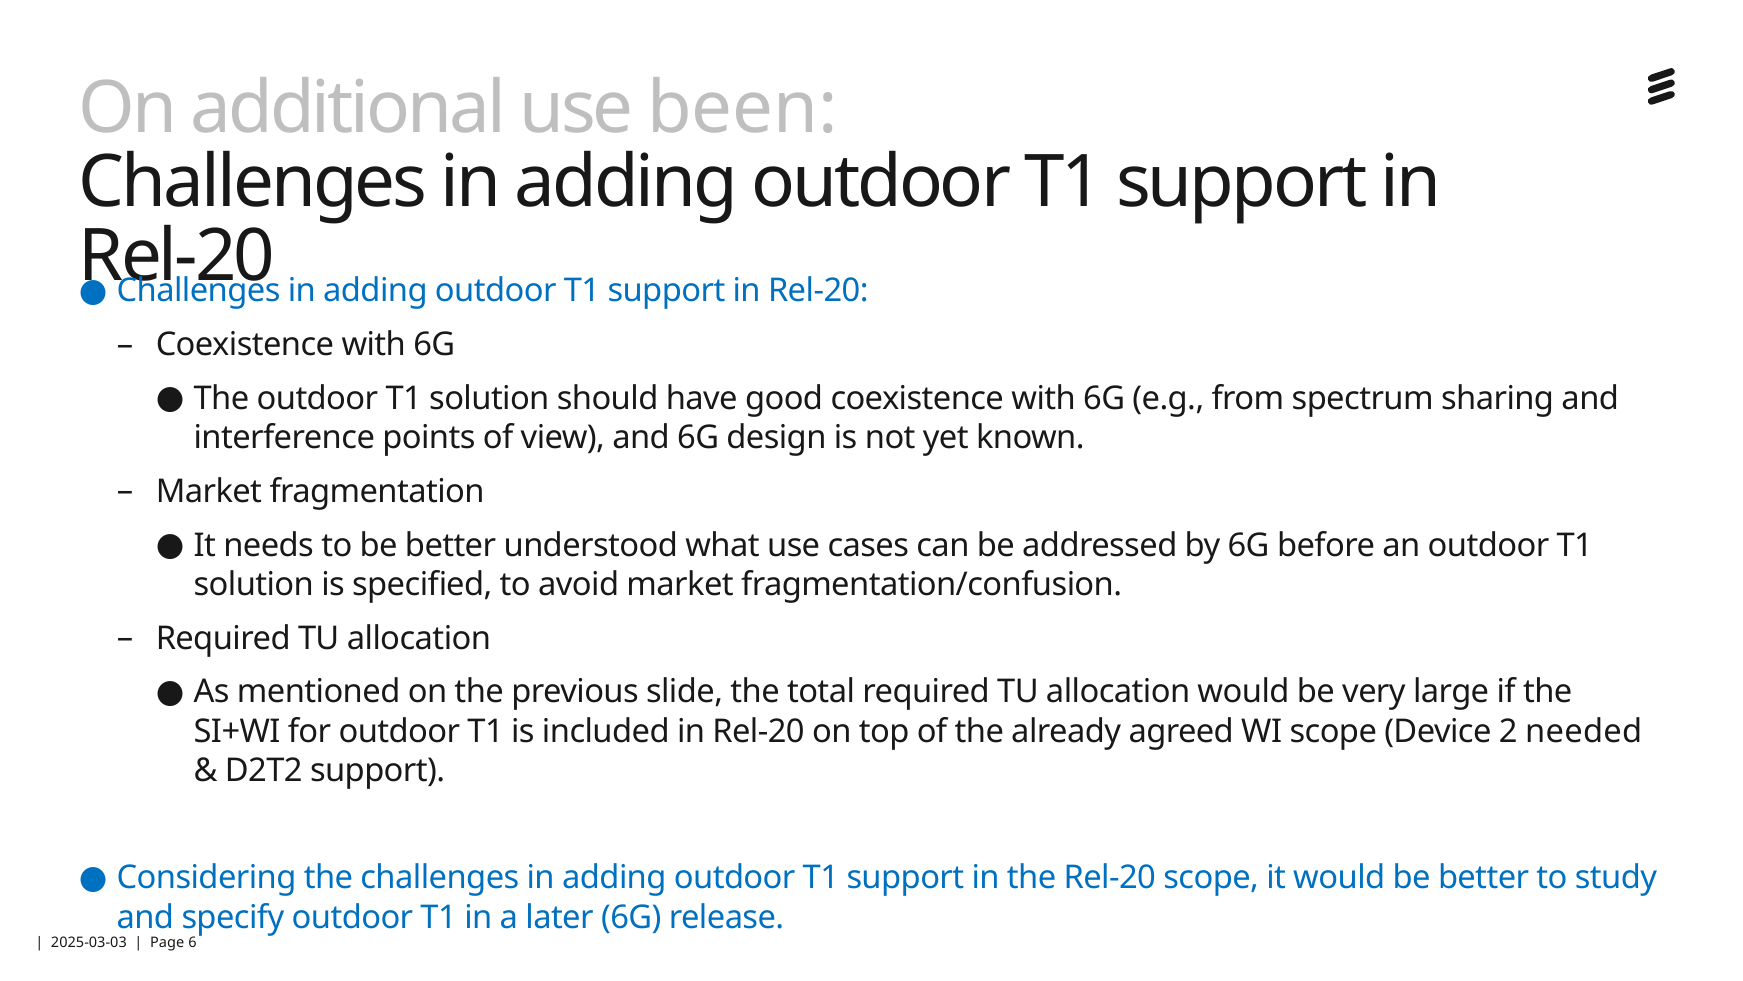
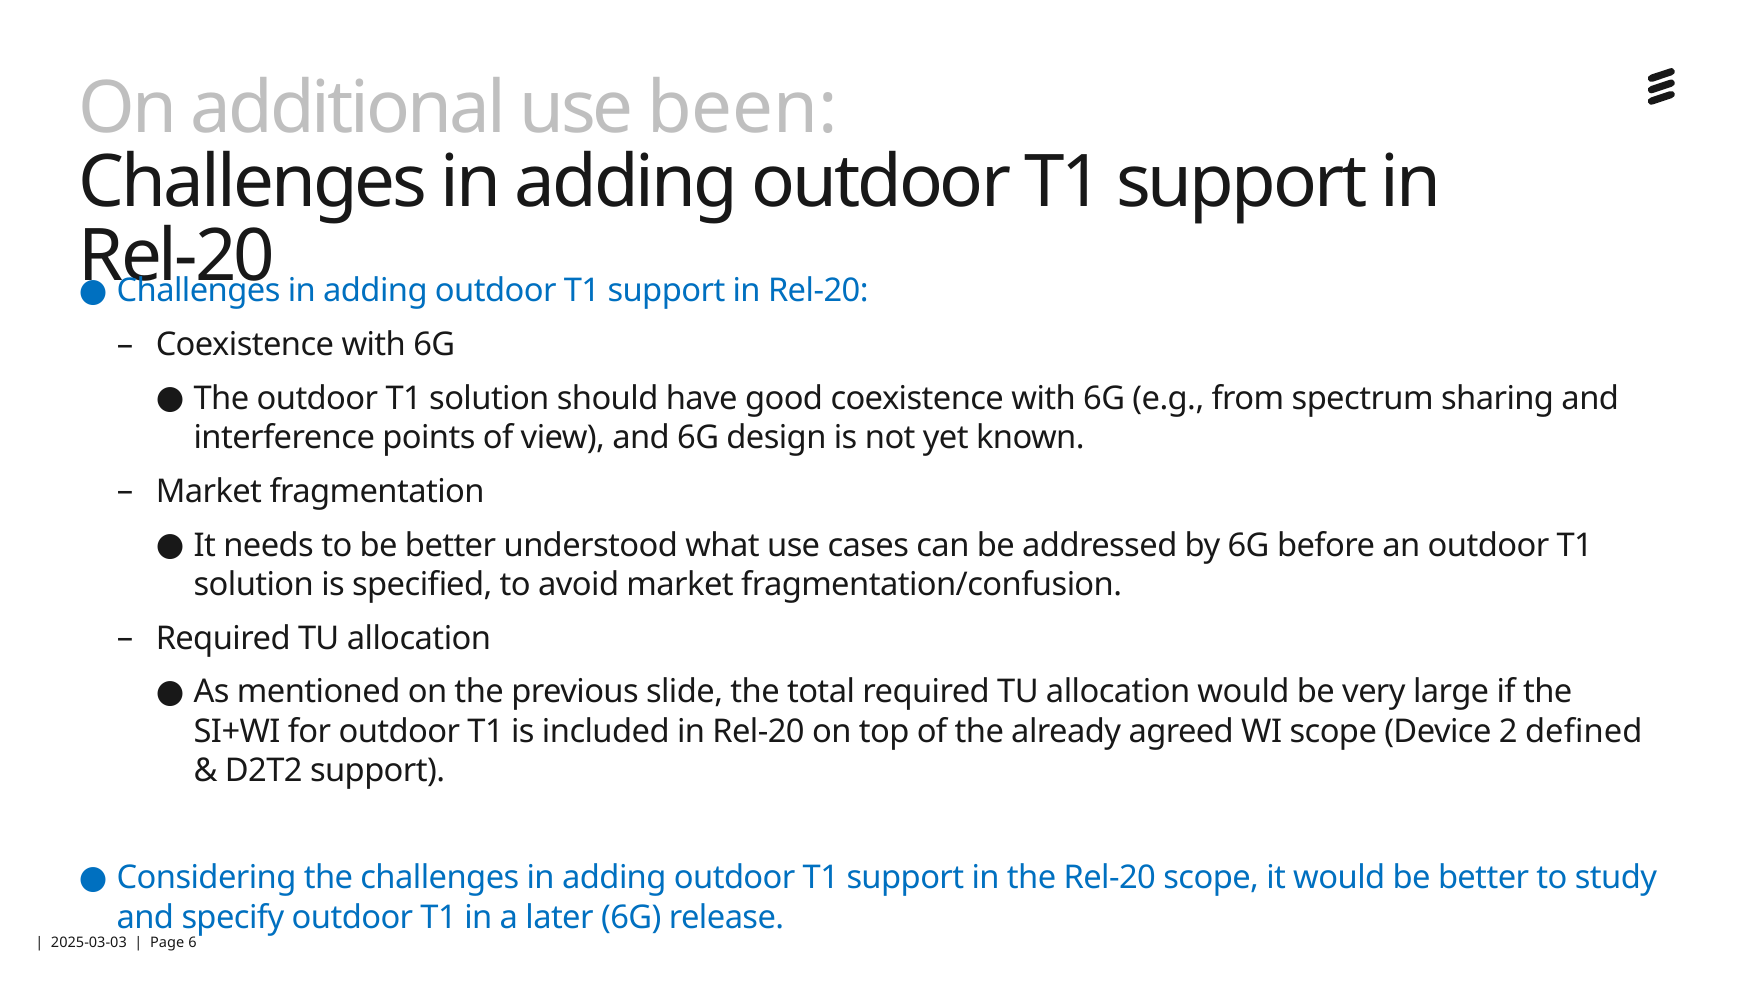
needed: needed -> defined
